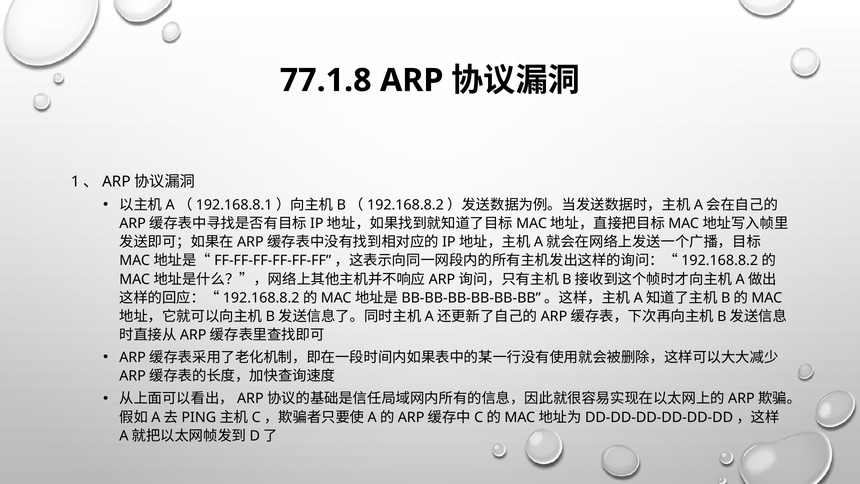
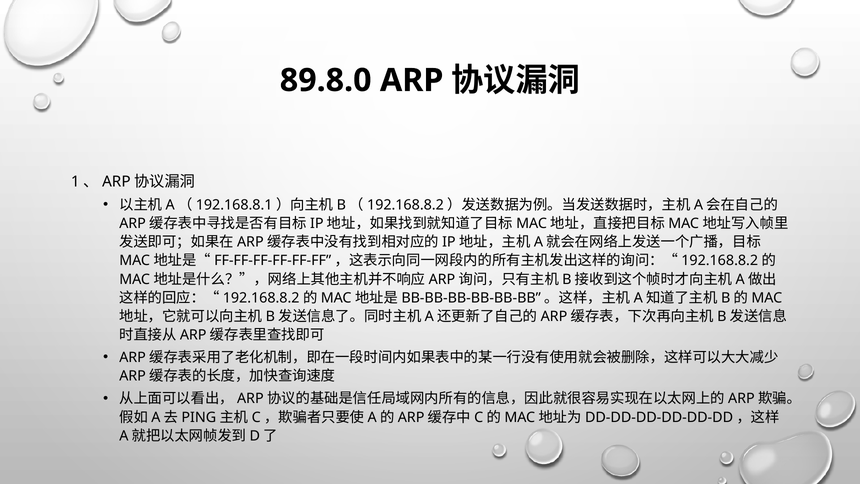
77.1.8: 77.1.8 -> 89.8.0
